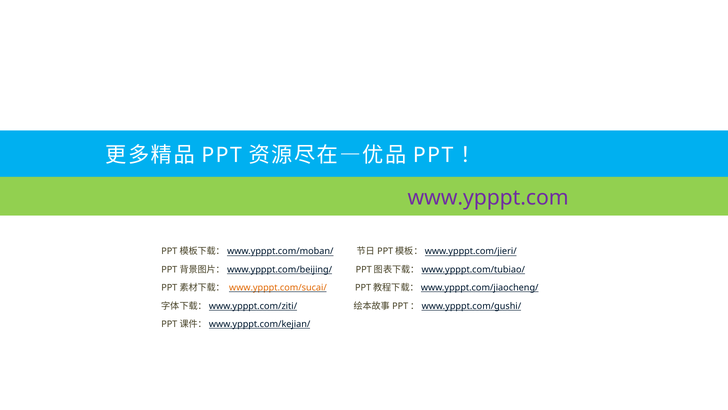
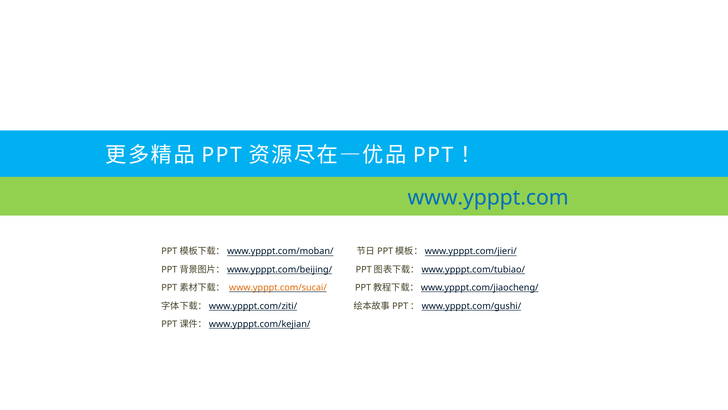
www.ypppt.com colour: purple -> blue
